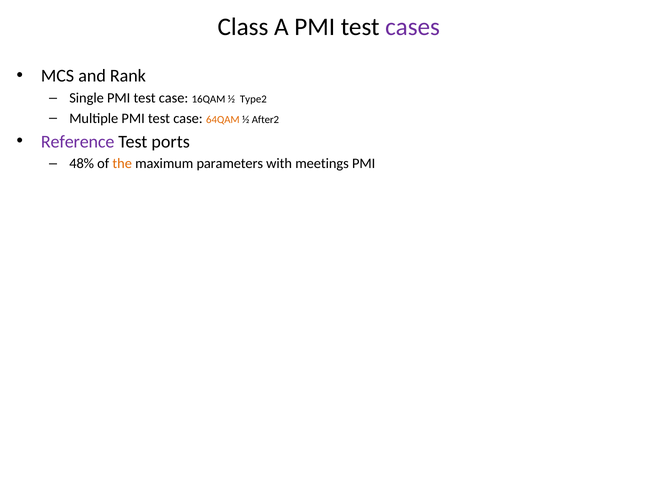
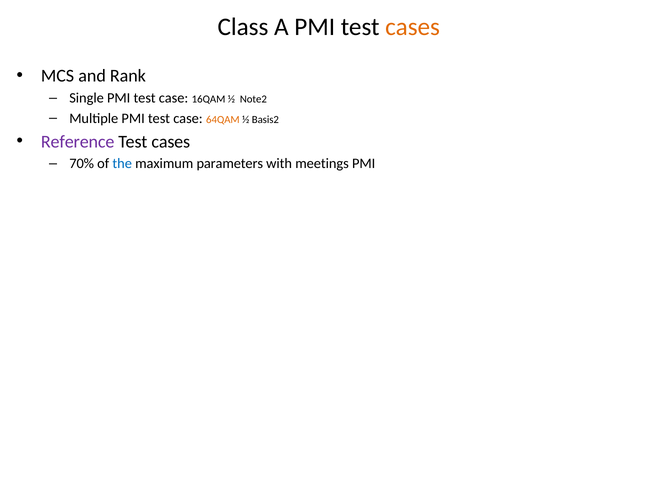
cases at (413, 27) colour: purple -> orange
Type2: Type2 -> Note2
After2: After2 -> Basis2
ports at (171, 142): ports -> cases
48%: 48% -> 70%
the colour: orange -> blue
